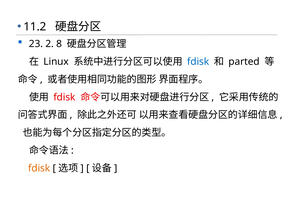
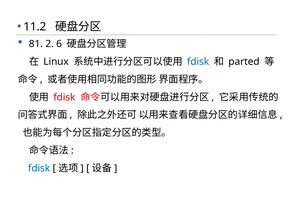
23: 23 -> 81
8: 8 -> 6
fdisk at (39, 169) colour: orange -> blue
